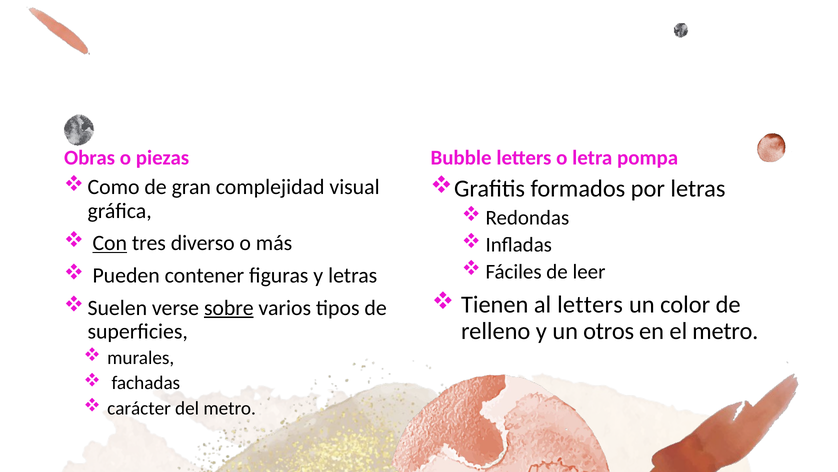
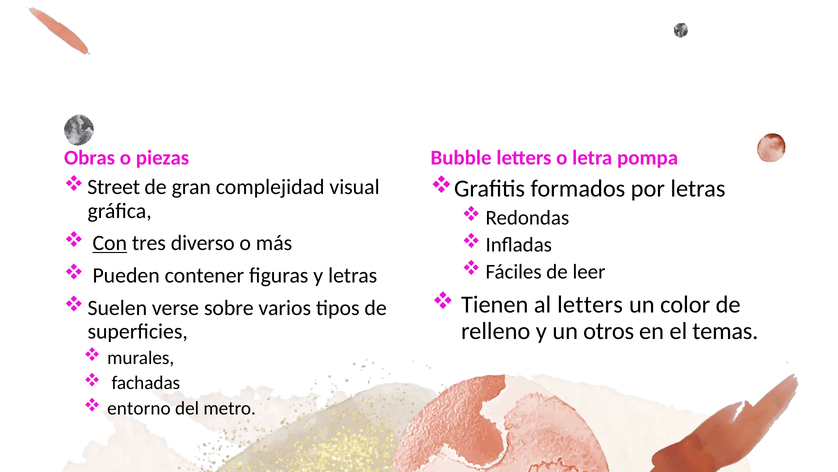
Como: Como -> Street
sobre underline: present -> none
el metro: metro -> temas
carácter: carácter -> entorno
